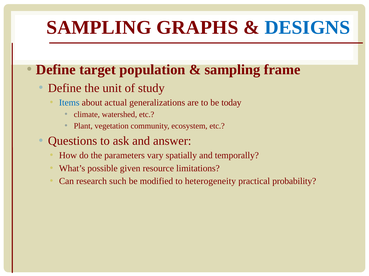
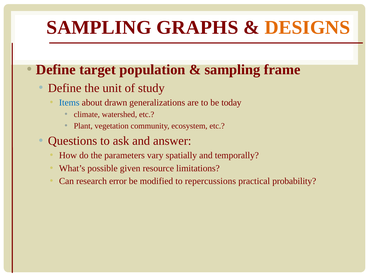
DESIGNS colour: blue -> orange
actual: actual -> drawn
such: such -> error
heterogeneity: heterogeneity -> repercussions
